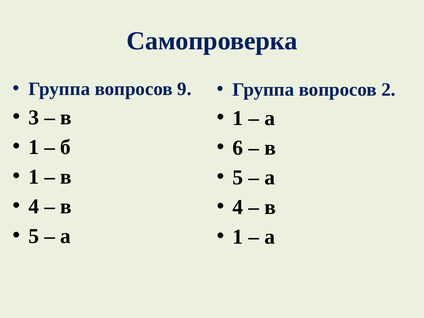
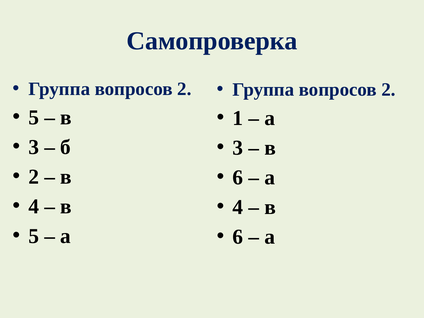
9 at (184, 89): 9 -> 2
3 at (34, 117): 3 -> 5
1 at (34, 147): 1 -> 3
6 at (238, 148): 6 -> 3
1 at (34, 177): 1 -> 2
5 at (238, 177): 5 -> 6
1 at (238, 237): 1 -> 6
